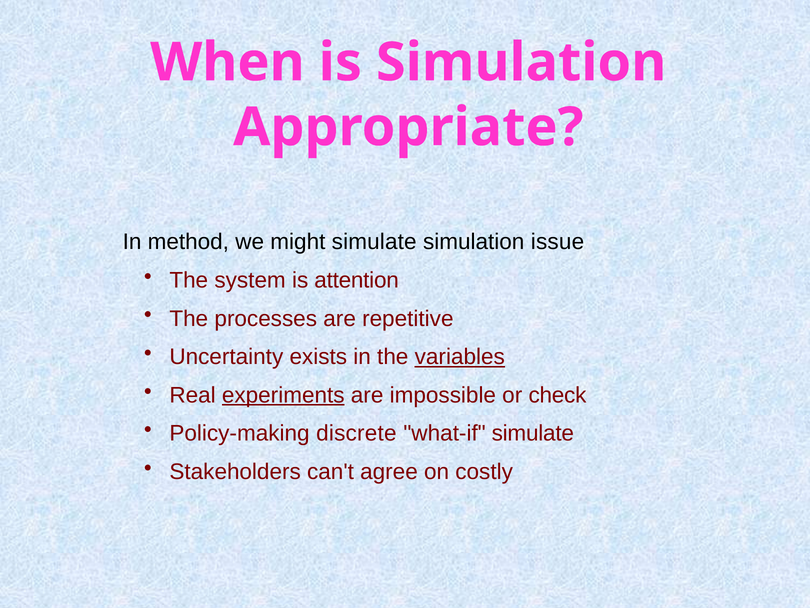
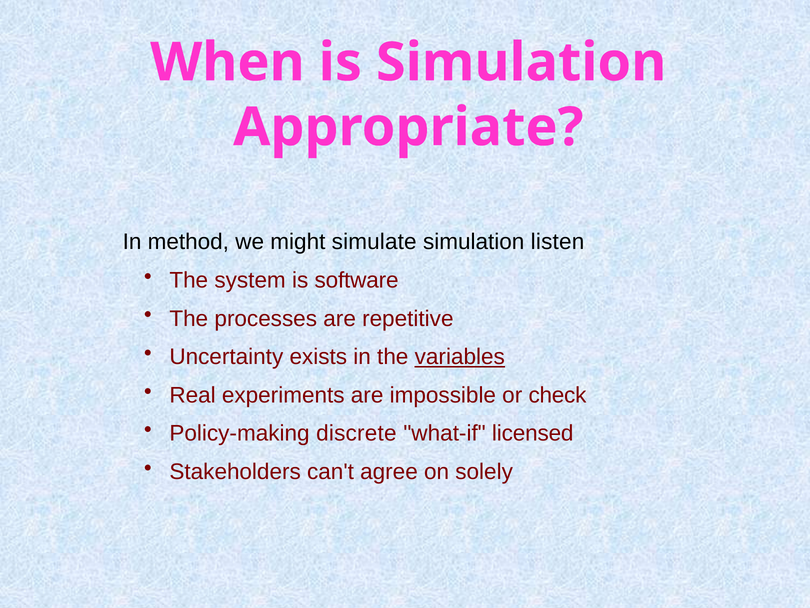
issue: issue -> listen
attention: attention -> software
experiments underline: present -> none
what-if simulate: simulate -> licensed
costly: costly -> solely
